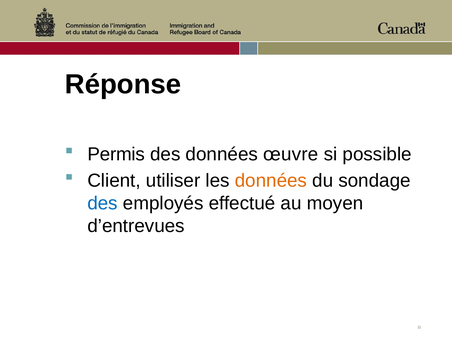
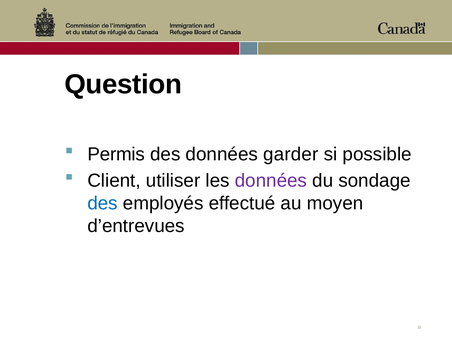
Réponse: Réponse -> Question
œuvre: œuvre -> garder
données at (271, 181) colour: orange -> purple
